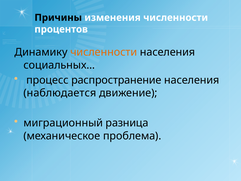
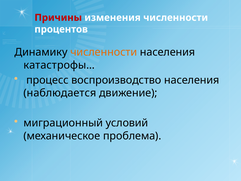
Причины colour: black -> red
социальных…: социальных… -> катастрофы…
распространение: распространение -> воспроизводство
разница: разница -> условий
